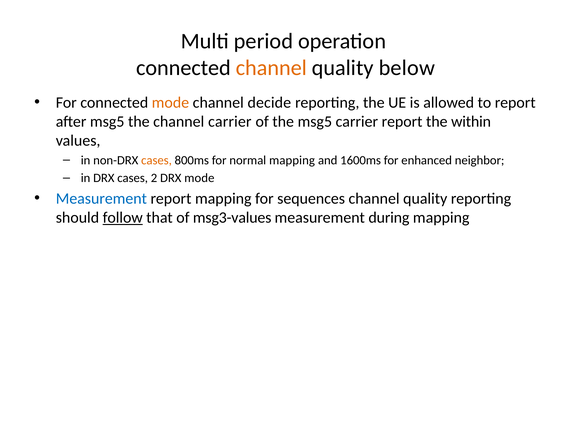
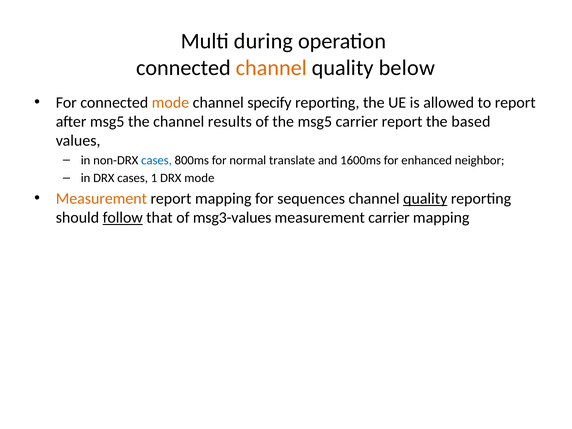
period: period -> during
decide: decide -> specify
channel carrier: carrier -> results
within: within -> based
cases at (156, 160) colour: orange -> blue
normal mapping: mapping -> translate
2: 2 -> 1
Measurement at (101, 199) colour: blue -> orange
quality at (425, 199) underline: none -> present
measurement during: during -> carrier
